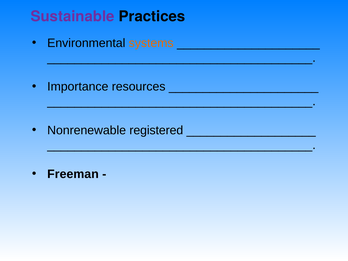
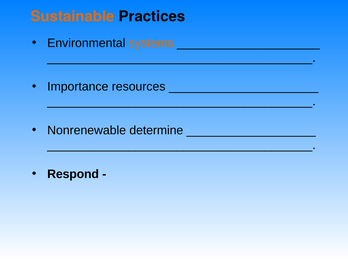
Sustainable colour: purple -> orange
registered: registered -> determine
Freeman: Freeman -> Respond
